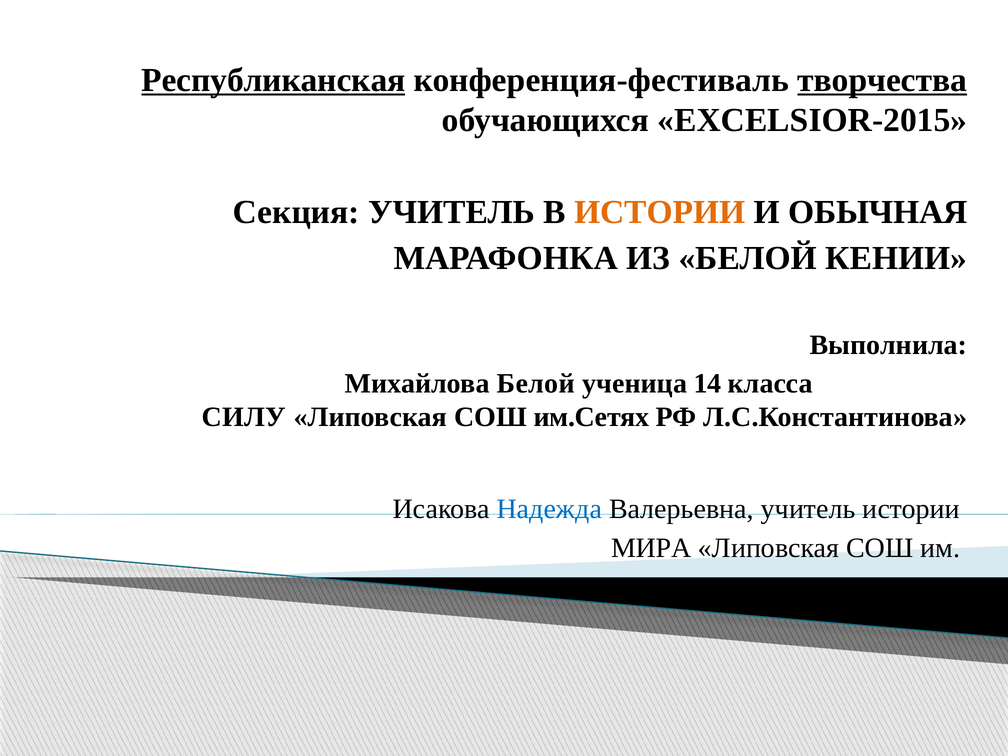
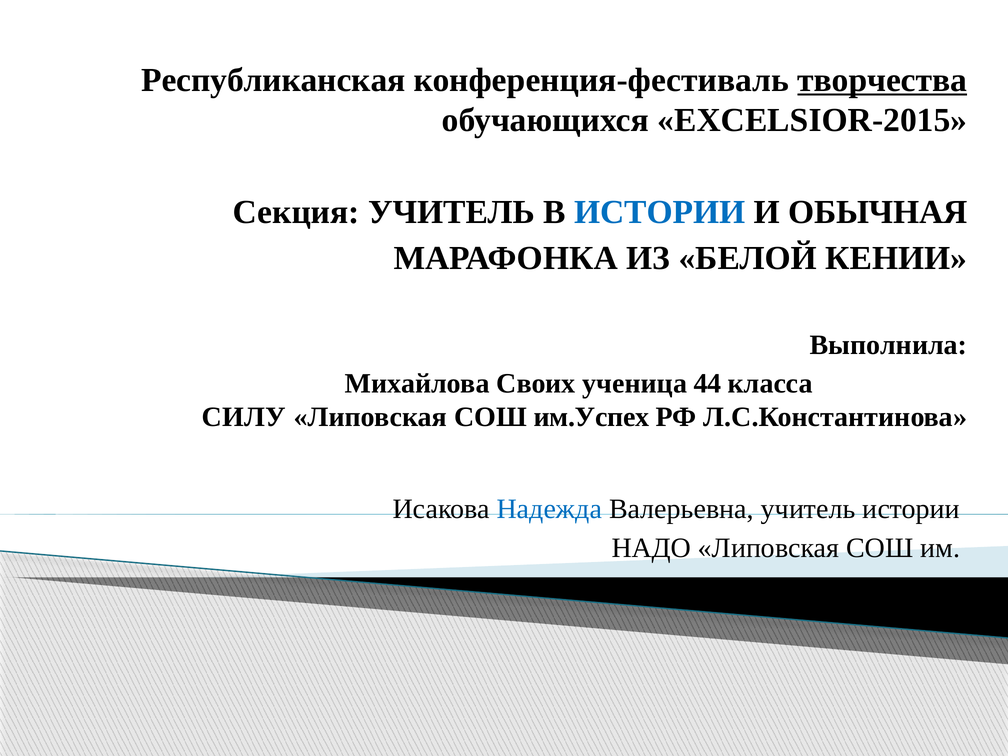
Республиканская underline: present -> none
ИСТОРИИ at (660, 212) colour: orange -> blue
Михайлова Белой: Белой -> Своих
14: 14 -> 44
им.Сетях: им.Сетях -> им.Успех
МИРА: МИРА -> НАДО
